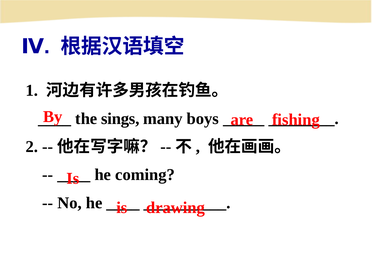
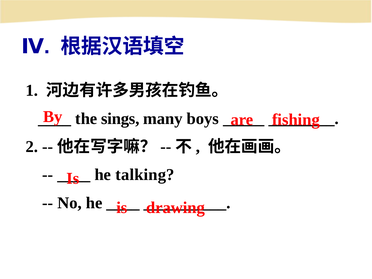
coming: coming -> talking
